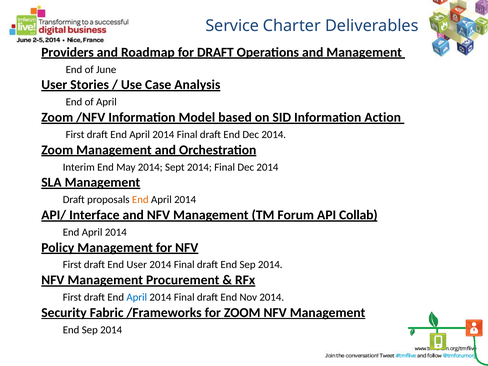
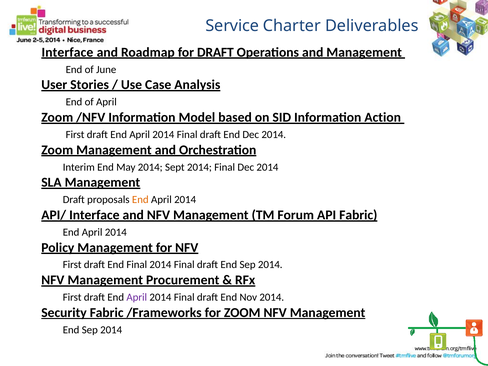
Providers at (68, 52): Providers -> Interface
API Collab: Collab -> Fabric
End User: User -> Final
April at (137, 297) colour: blue -> purple
